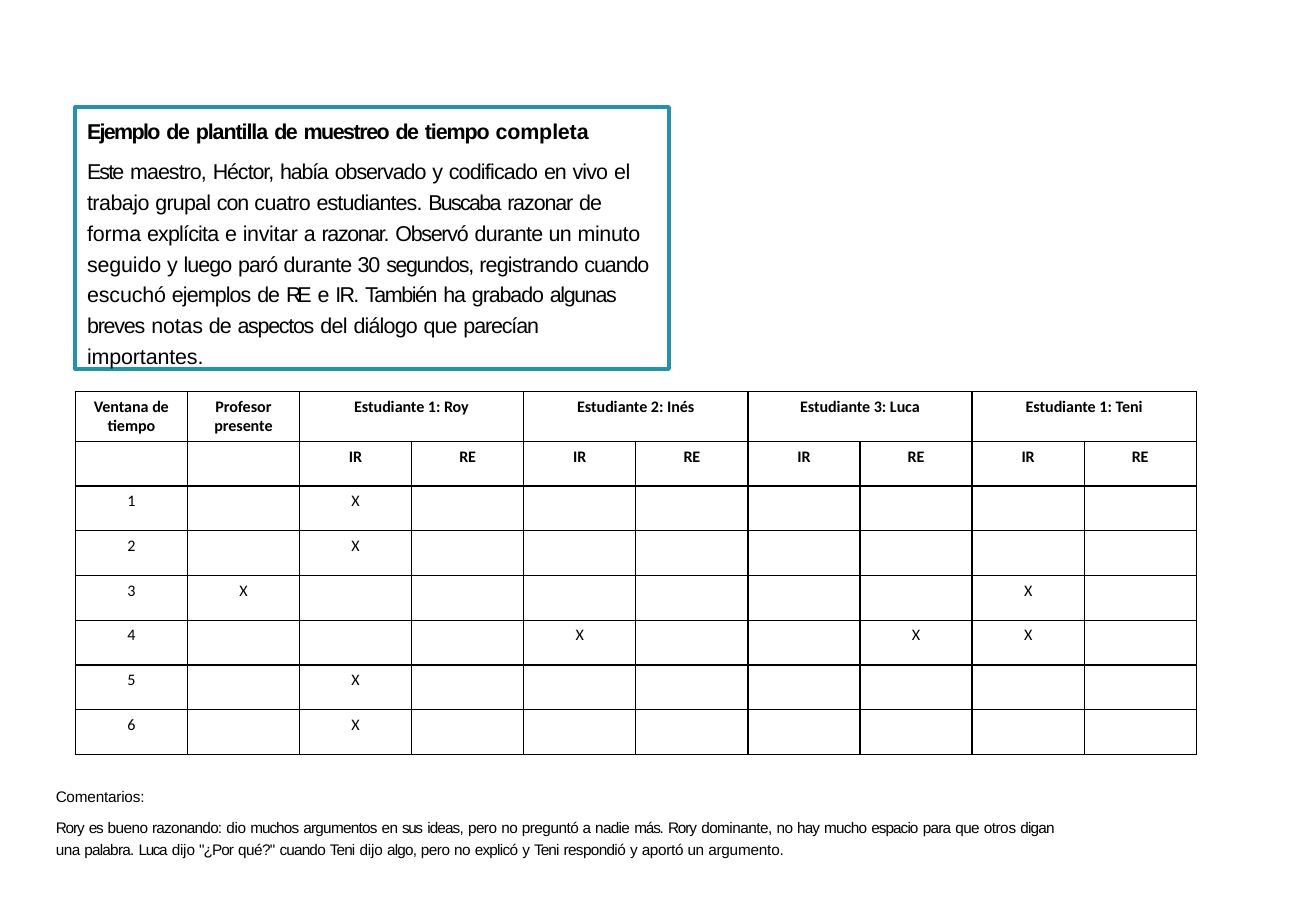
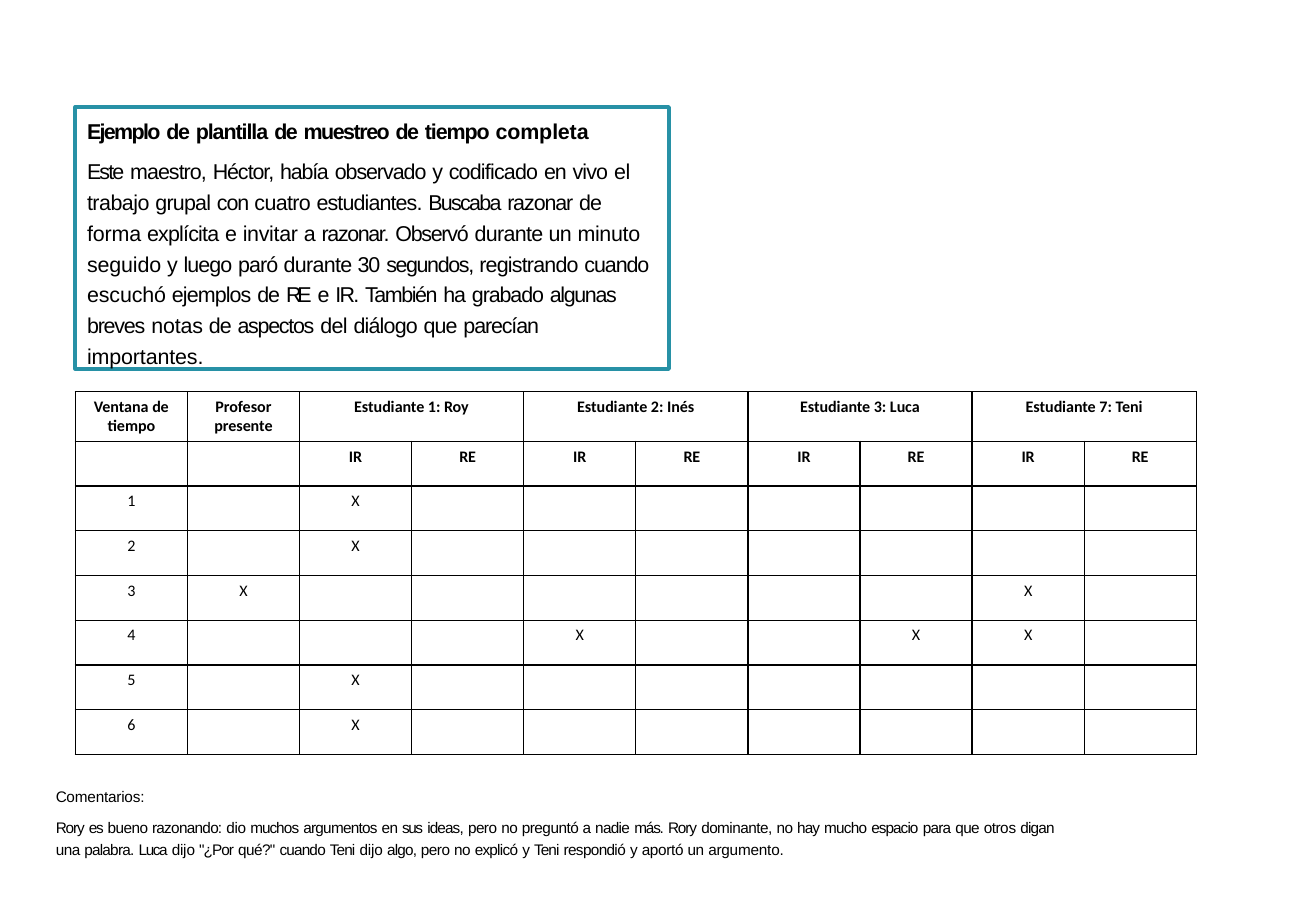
Luca Estudiante 1: 1 -> 7
